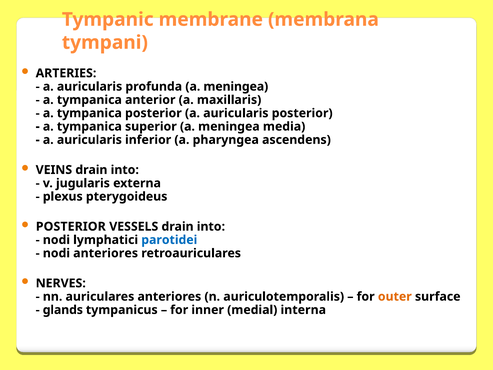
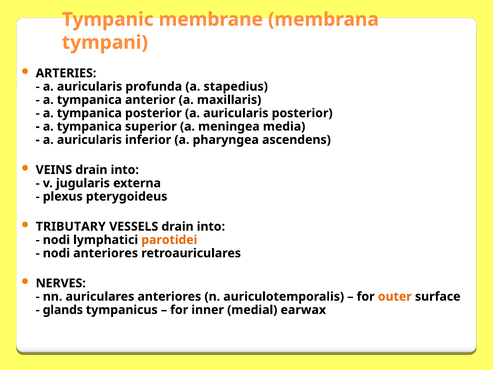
profunda a meningea: meningea -> stapedius
POSTERIOR at (71, 226): POSTERIOR -> TRIBUTARY
parotidei colour: blue -> orange
interna: interna -> earwax
